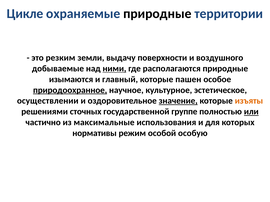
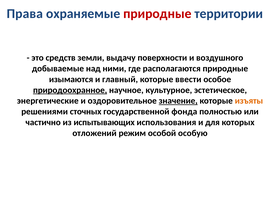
Цикле: Цикле -> Права
природные at (157, 14) colour: black -> red
резким: резким -> средств
ними underline: present -> none
пашен: пашен -> ввести
осуществлении: осуществлении -> энергетические
группе: группе -> фонда
или underline: present -> none
максимальные: максимальные -> испытывающих
нормативы: нормативы -> отложений
